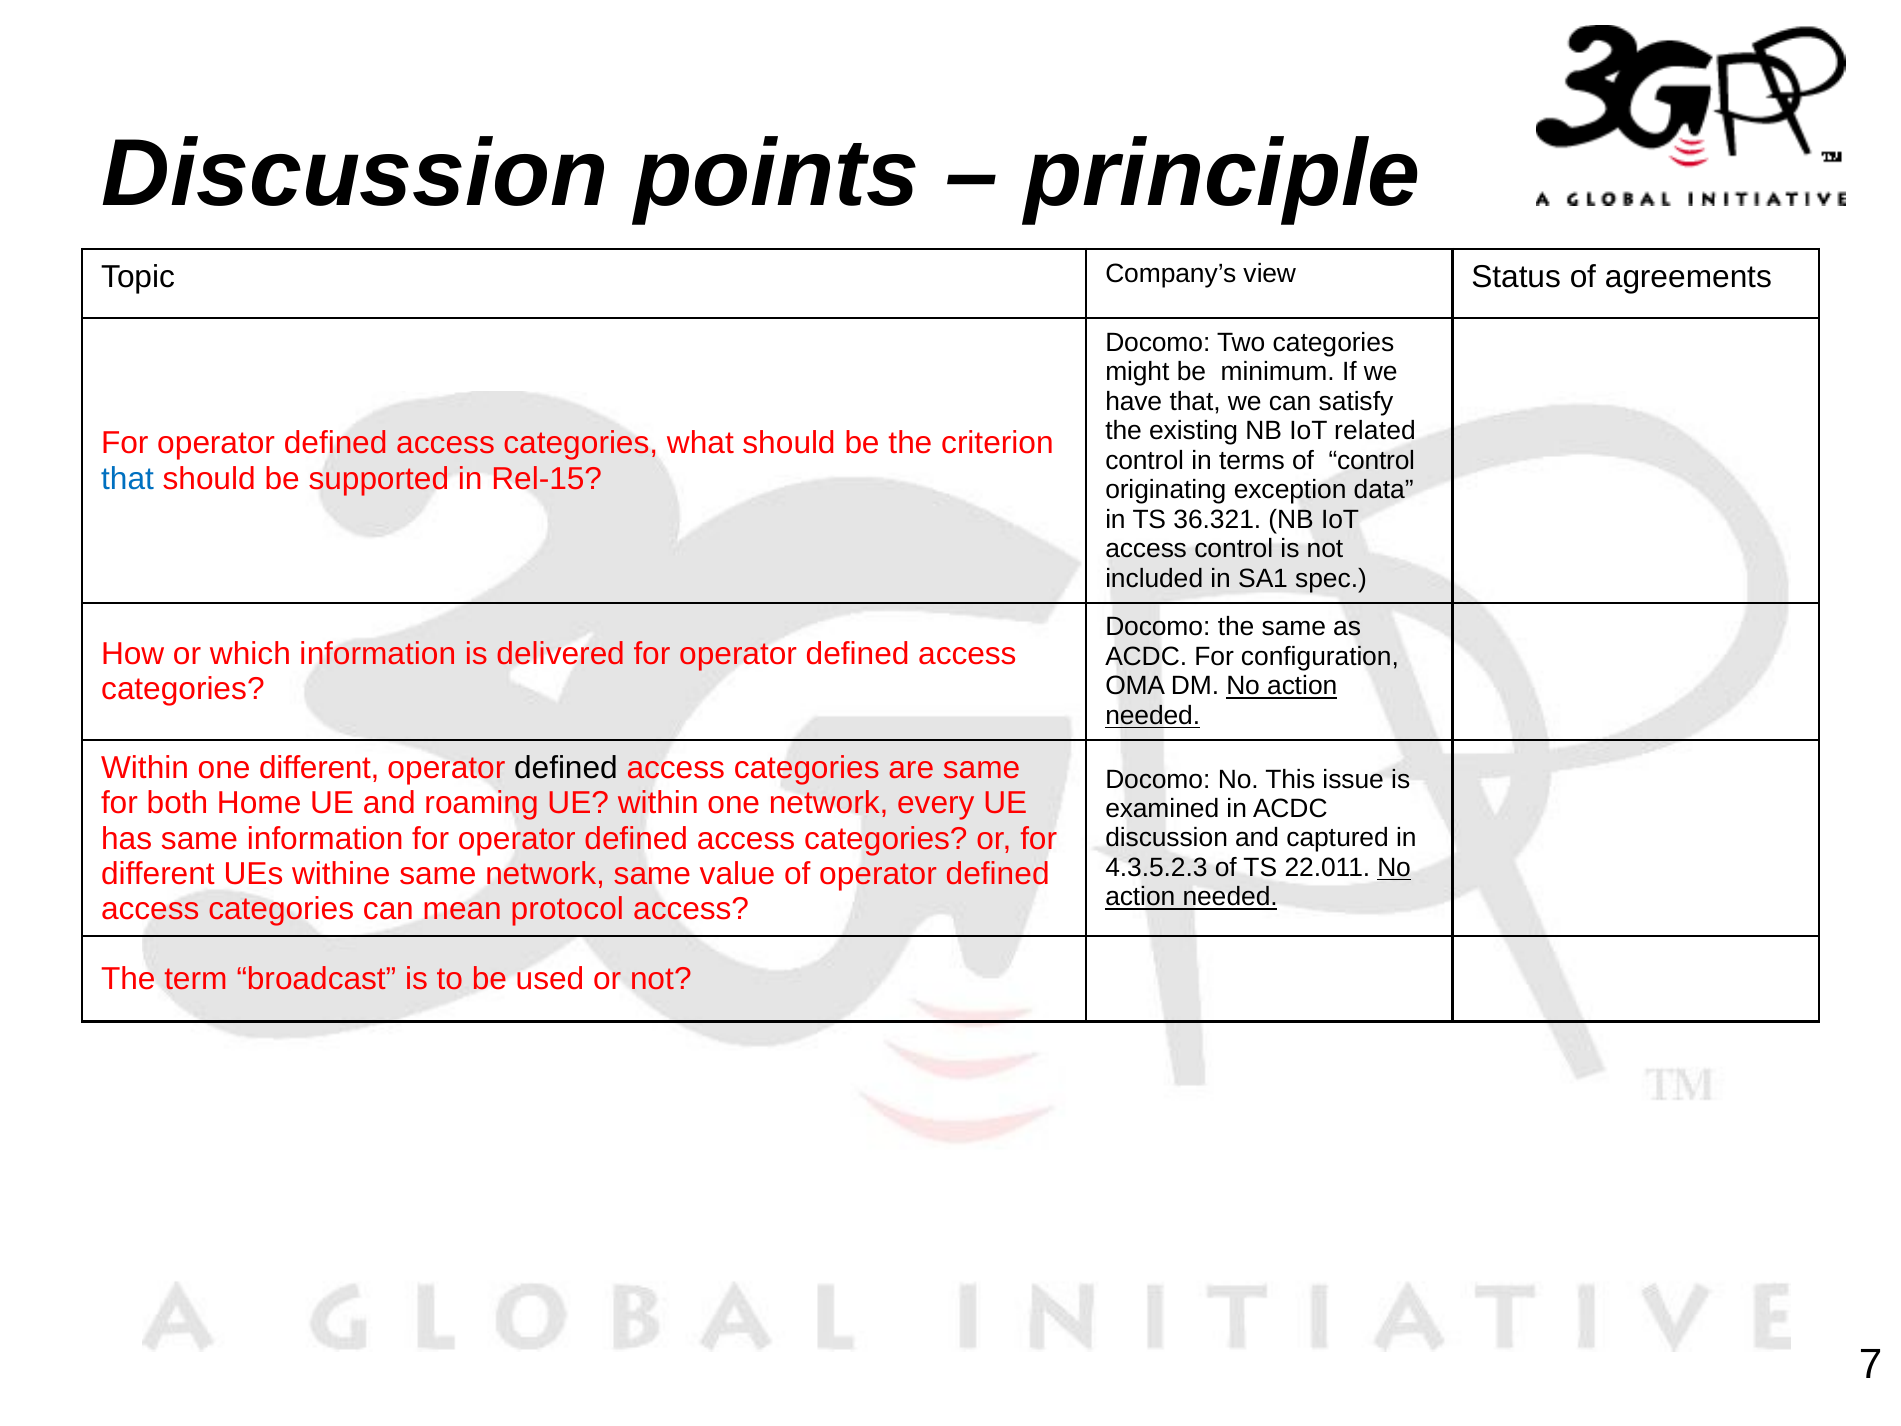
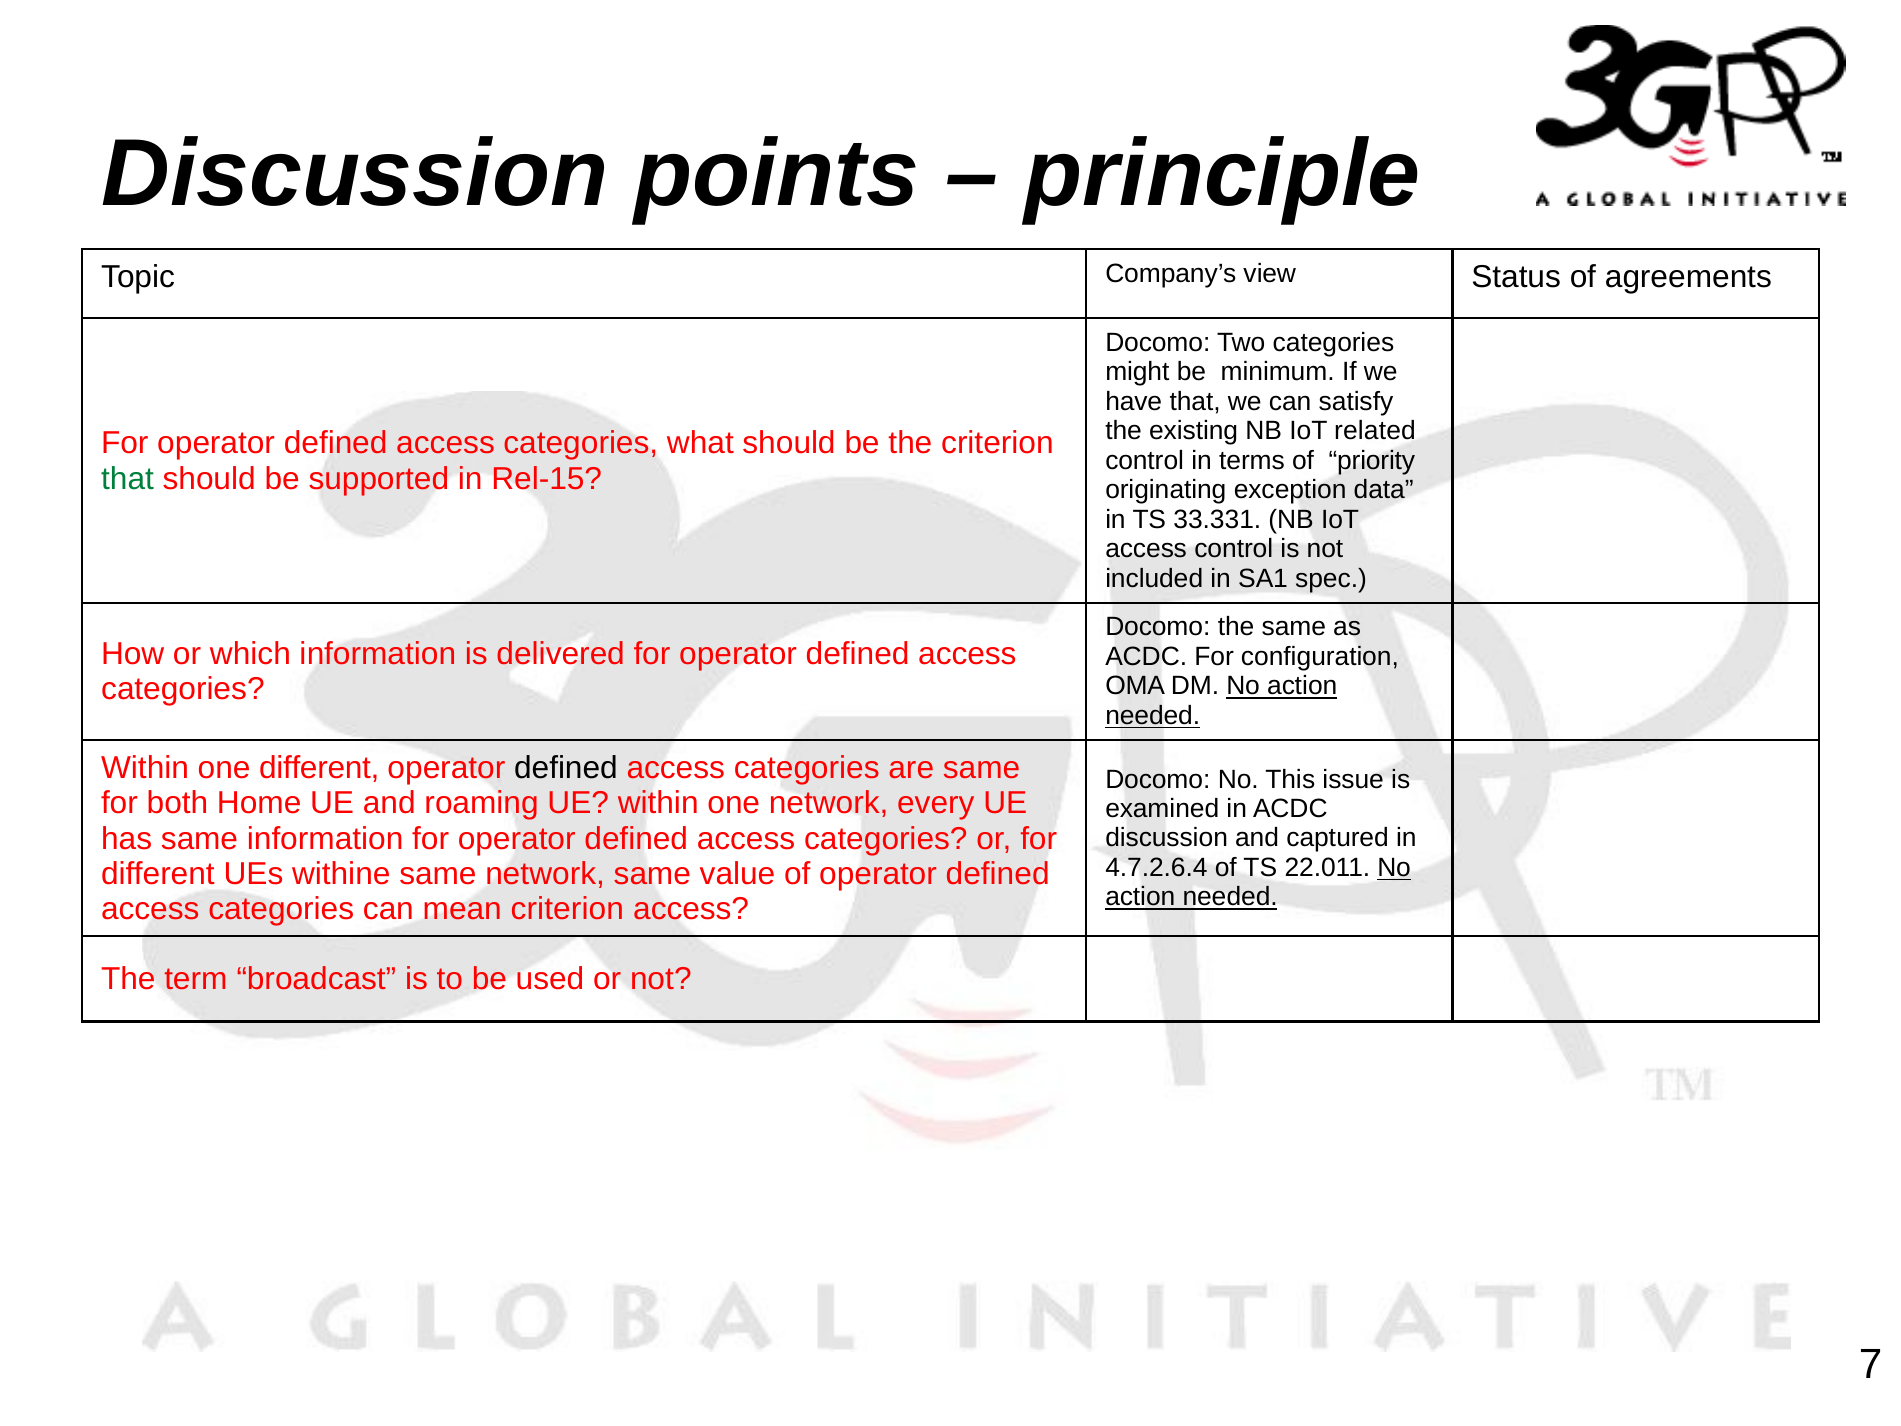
of control: control -> priority
that at (128, 479) colour: blue -> green
36.321: 36.321 -> 33.331
4.3.5.2.3: 4.3.5.2.3 -> 4.7.2.6.4
mean protocol: protocol -> criterion
